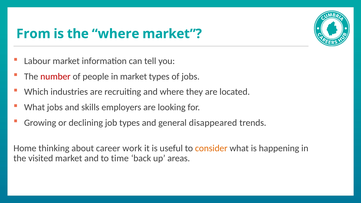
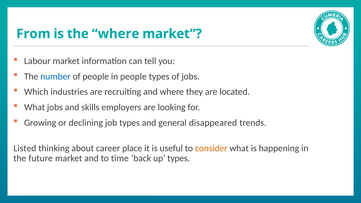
number colour: red -> blue
in market: market -> people
Home: Home -> Listed
work: work -> place
visited: visited -> future
up areas: areas -> types
